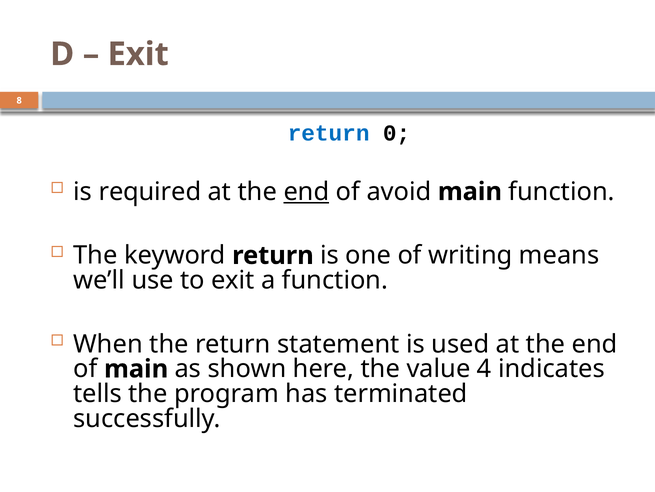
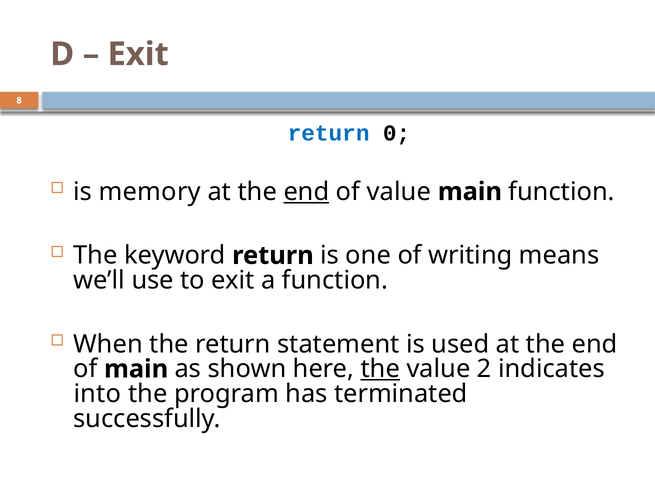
required: required -> memory
of avoid: avoid -> value
the at (380, 368) underline: none -> present
4: 4 -> 2
tells: tells -> into
